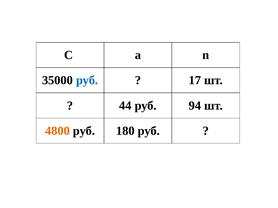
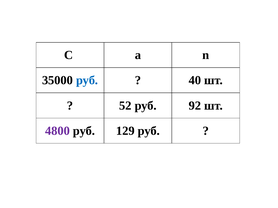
17: 17 -> 40
44: 44 -> 52
94: 94 -> 92
4800 colour: orange -> purple
180: 180 -> 129
